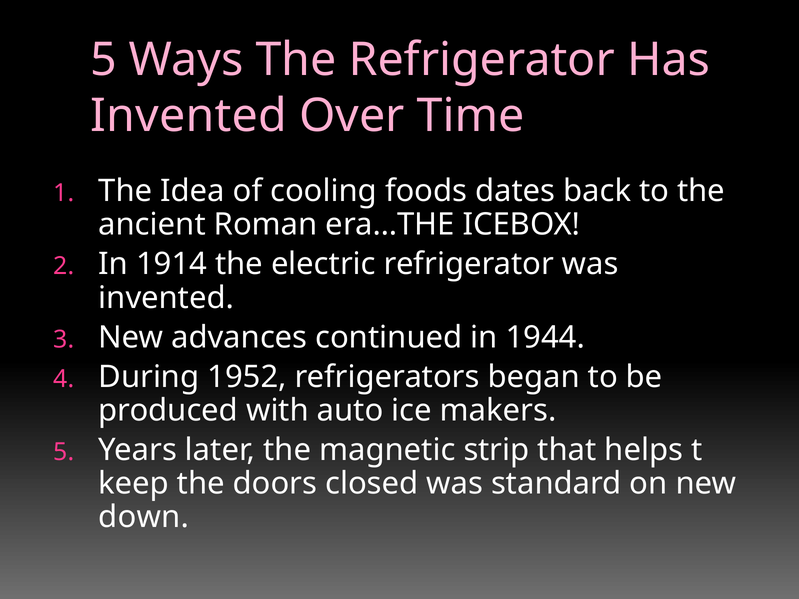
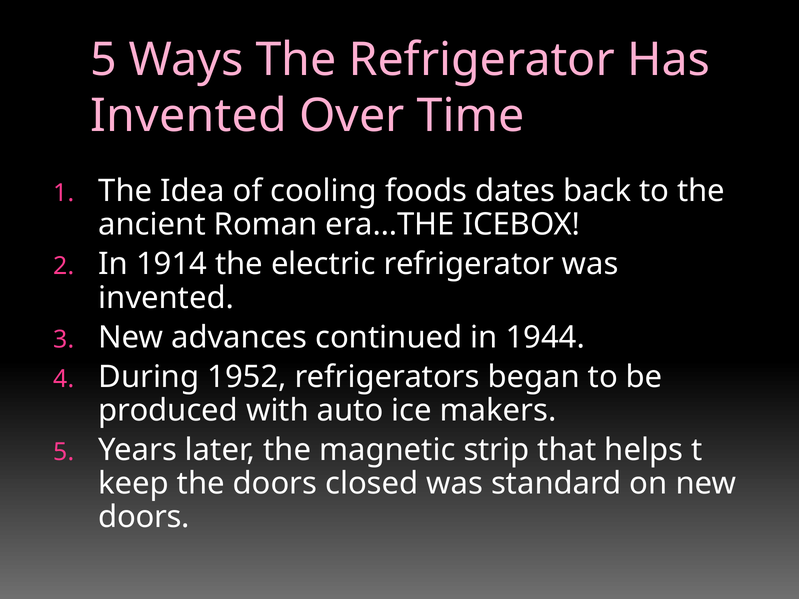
down at (144, 517): down -> doors
